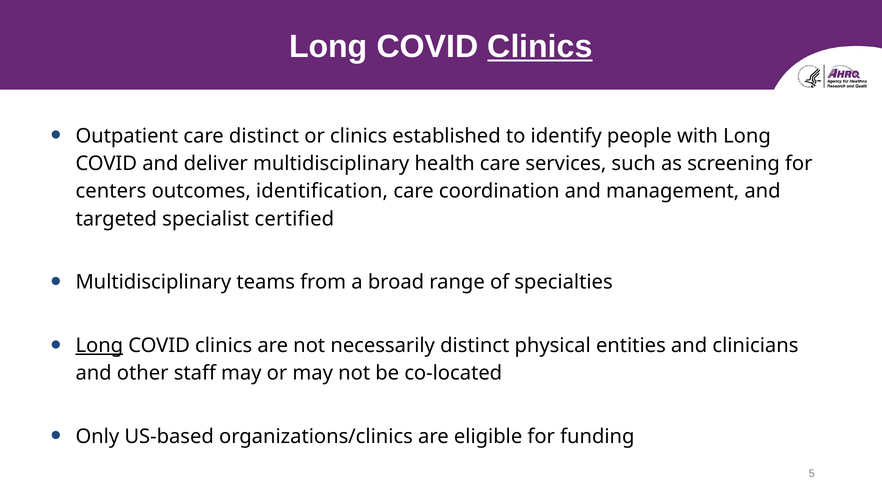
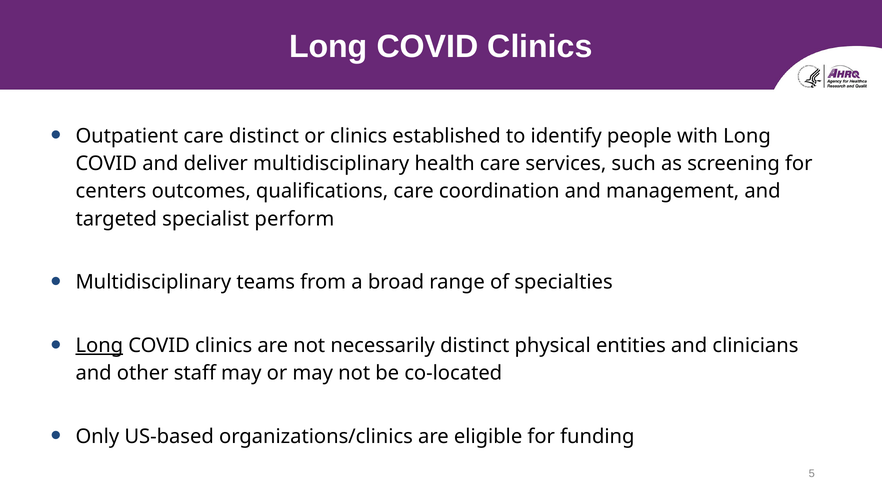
Clinics at (540, 47) underline: present -> none
identification: identification -> qualifications
certified: certified -> perform
